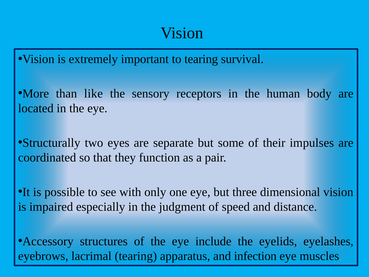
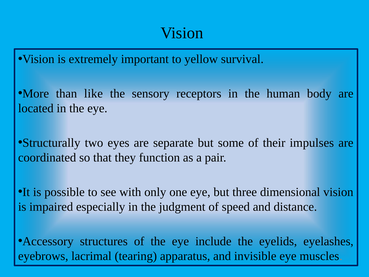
to tearing: tearing -> yellow
infection: infection -> invisible
